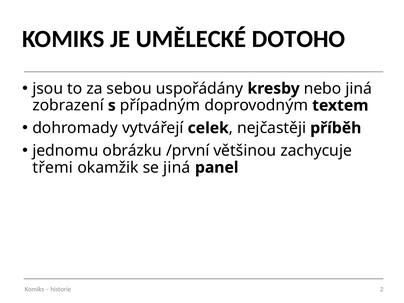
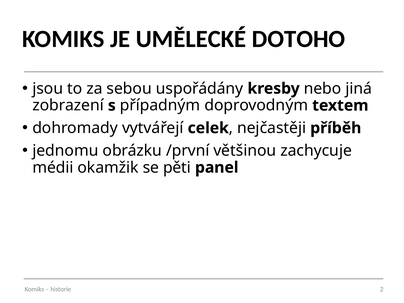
třemi: třemi -> médii
se jiná: jiná -> pěti
